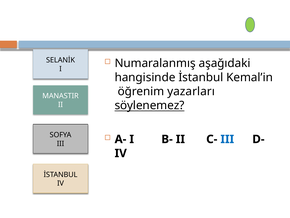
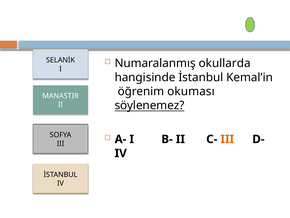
aşağıdaki: aşağıdaki -> okullarda
yazarları: yazarları -> okuması
III at (227, 139) colour: blue -> orange
